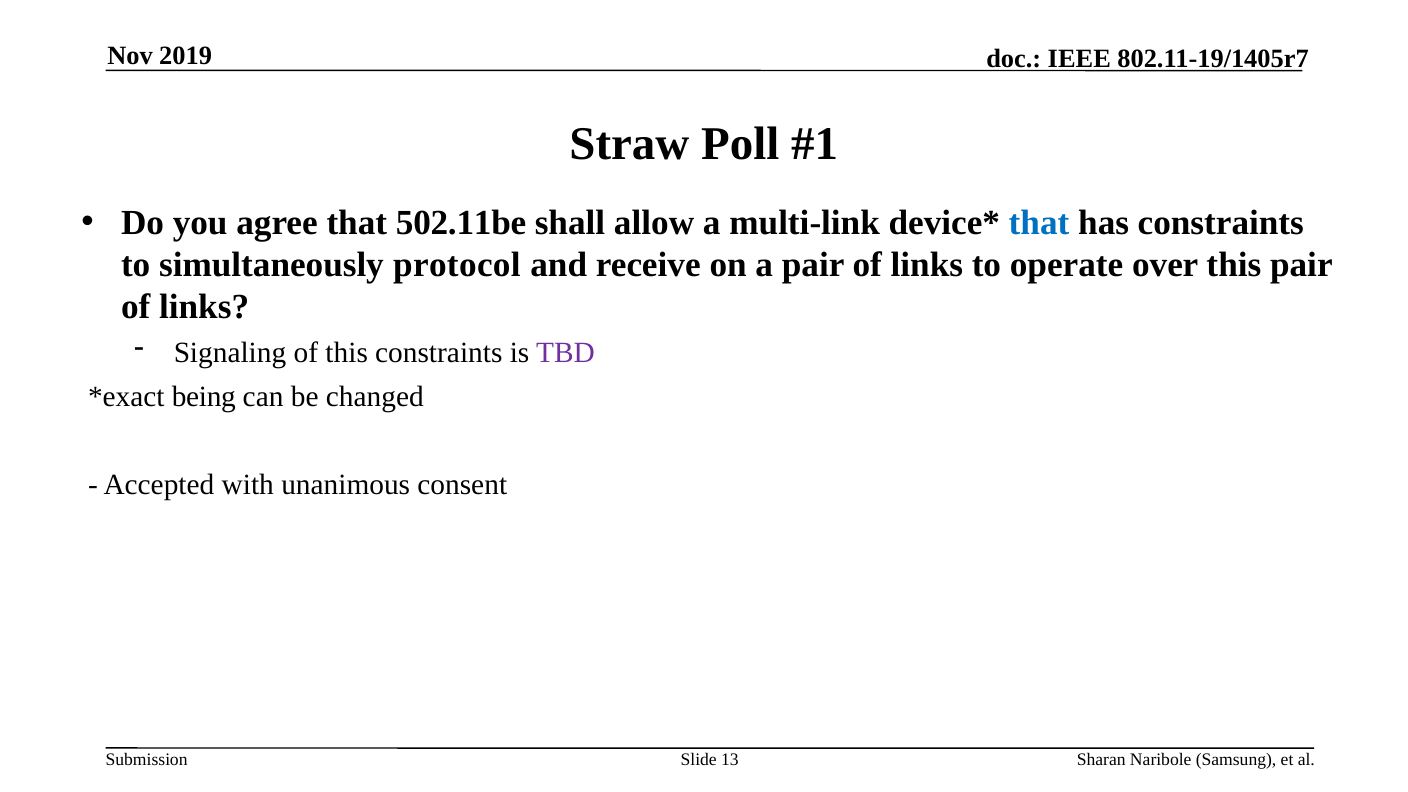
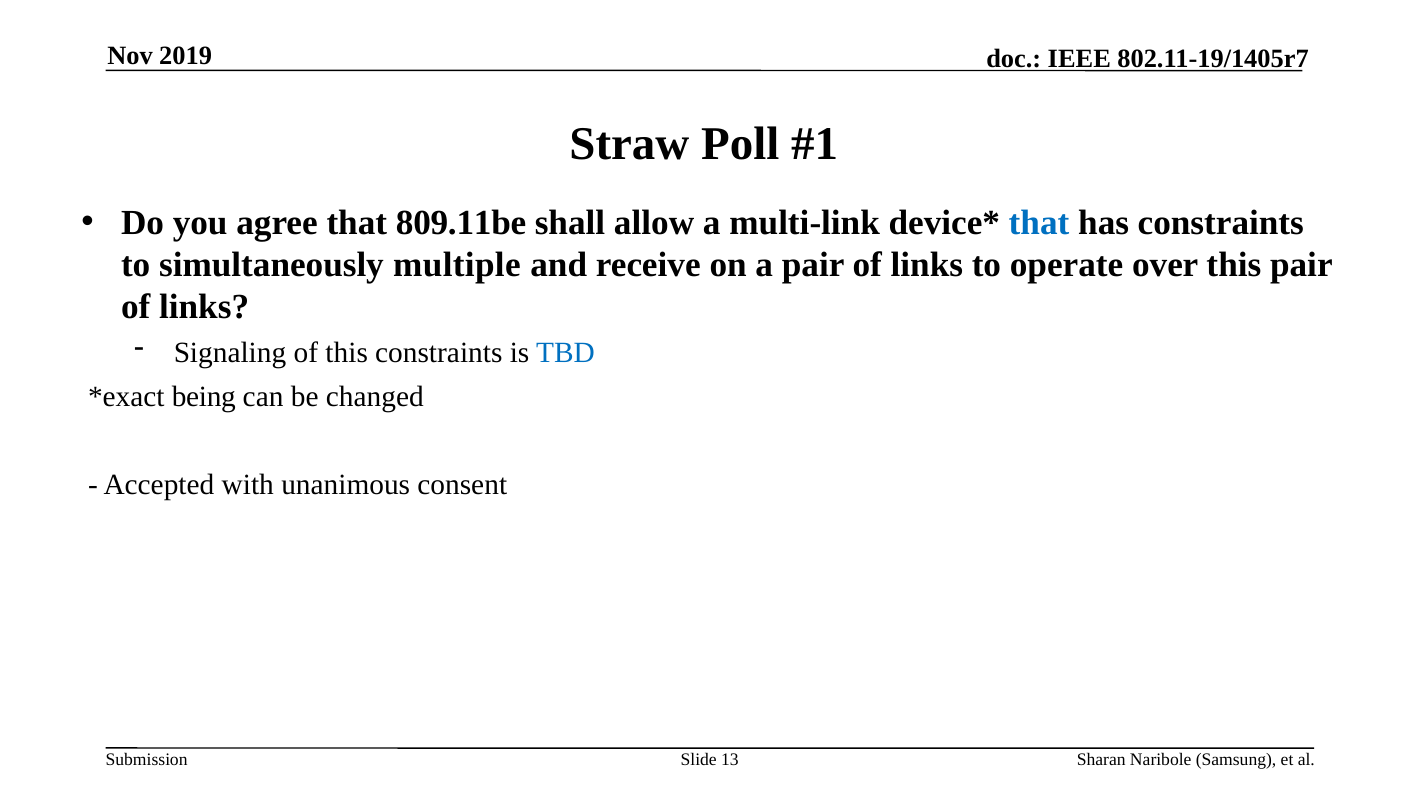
502.11be: 502.11be -> 809.11be
protocol: protocol -> multiple
TBD colour: purple -> blue
